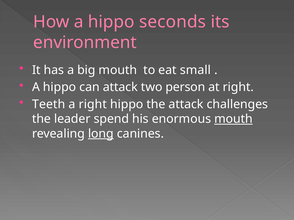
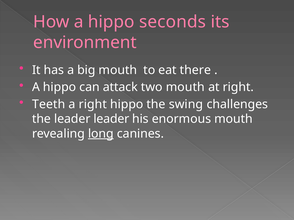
small: small -> there
two person: person -> mouth
the attack: attack -> swing
leader spend: spend -> leader
mouth at (233, 119) underline: present -> none
